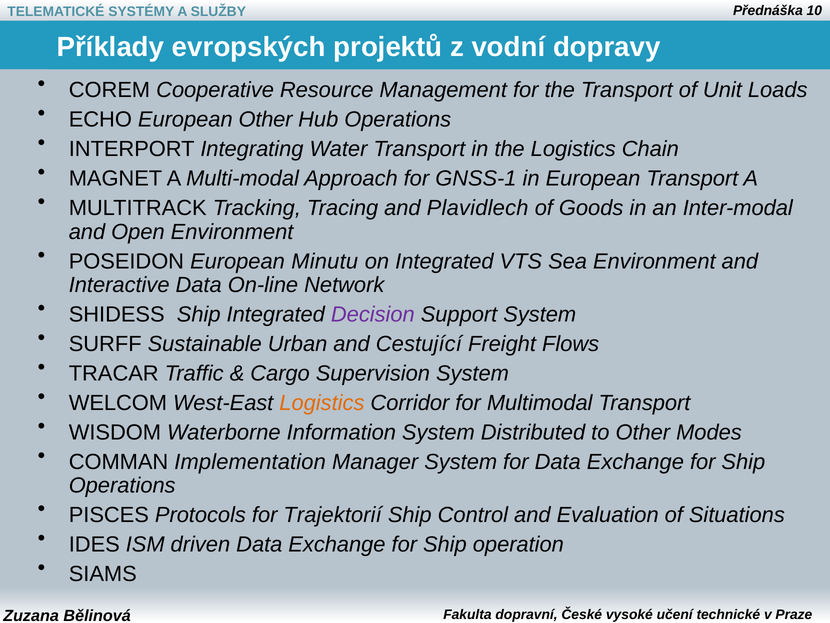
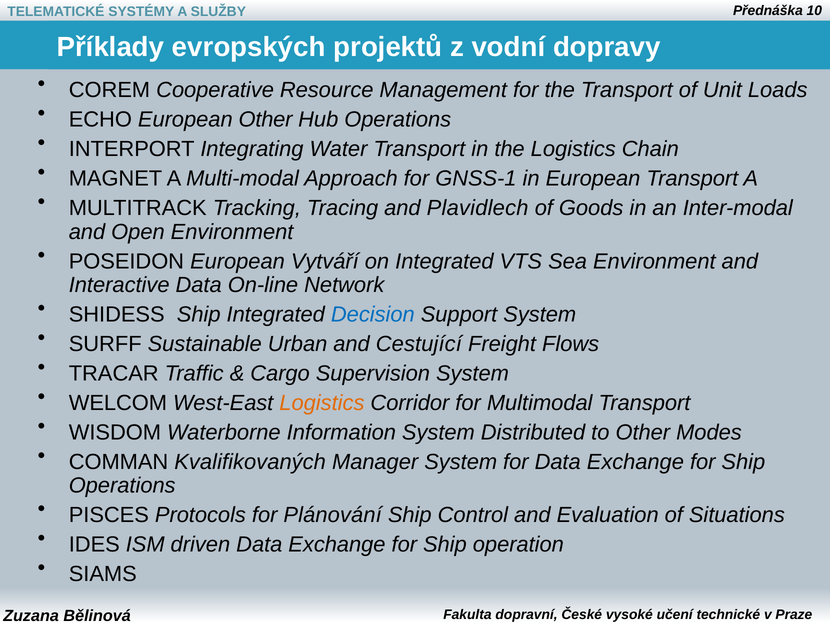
Minutu: Minutu -> Vytváří
Decision colour: purple -> blue
Implementation: Implementation -> Kvalifikovaných
Trajektorií: Trajektorií -> Plánování
